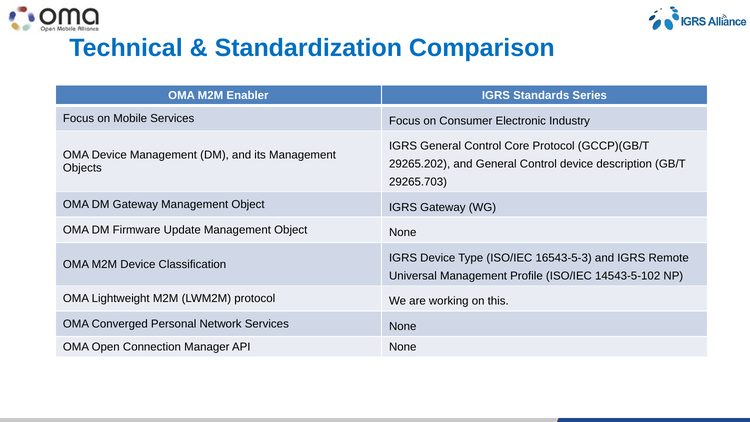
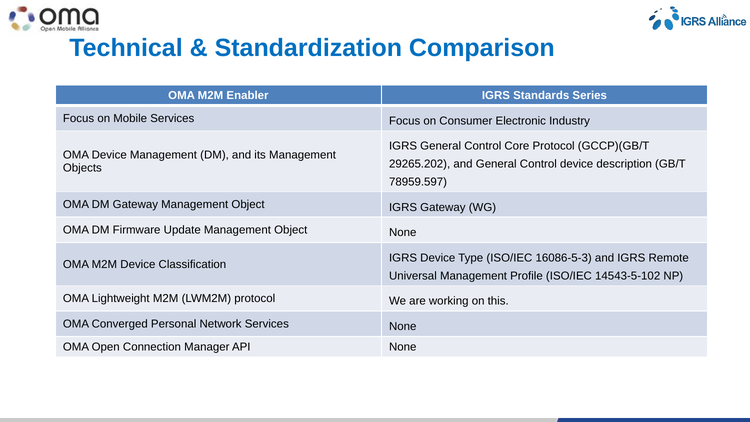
29265.703: 29265.703 -> 78959.597
16543-5-3: 16543-5-3 -> 16086-5-3
